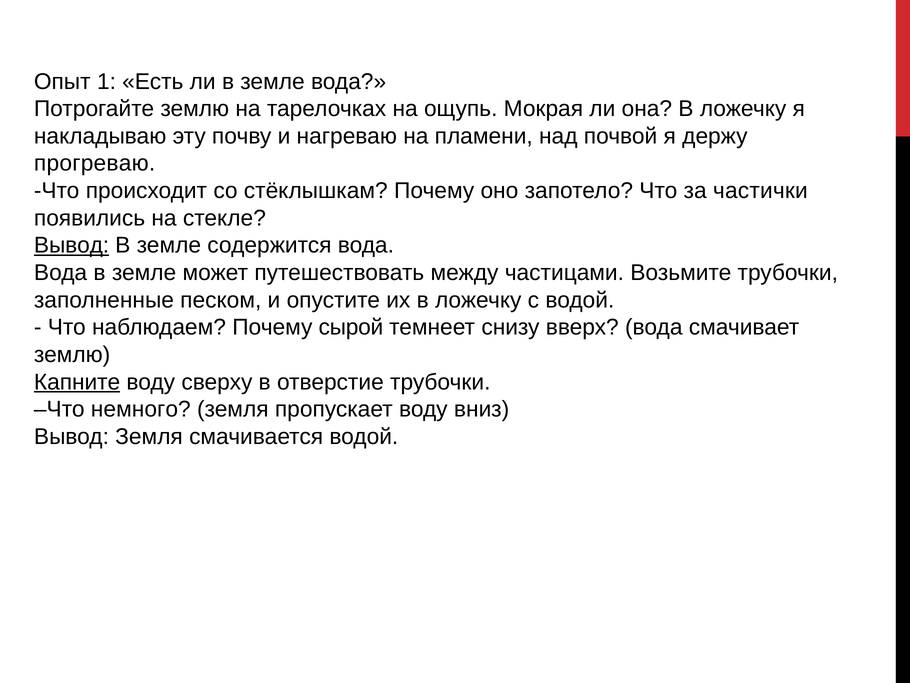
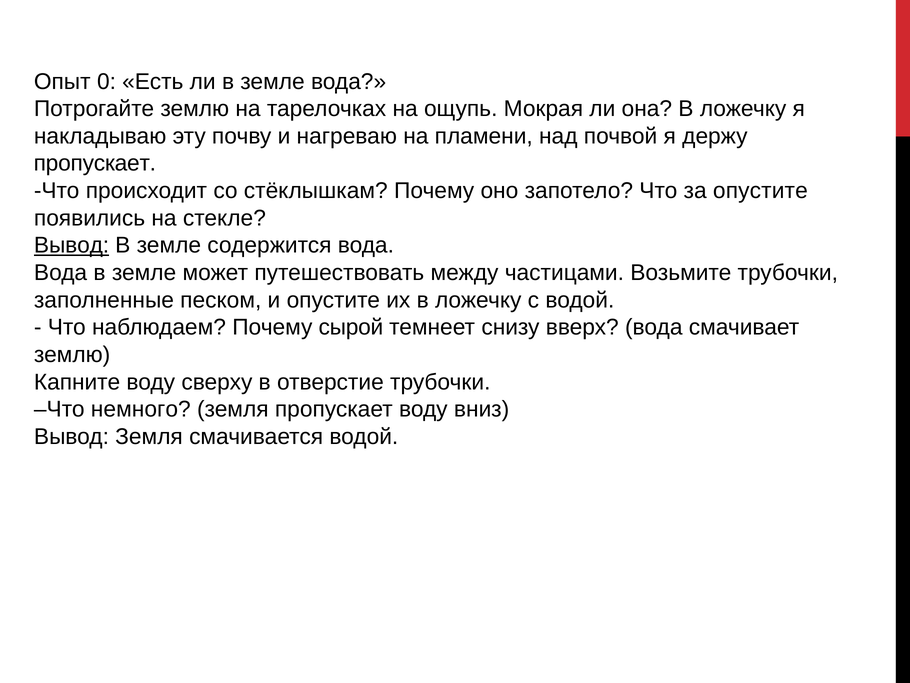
1: 1 -> 0
прогреваю at (95, 163): прогреваю -> пропускает
за частички: частички -> опустите
Капните underline: present -> none
